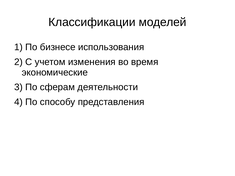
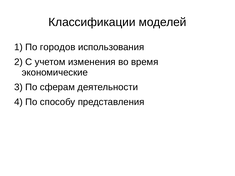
бизнесе: бизнесе -> городов
